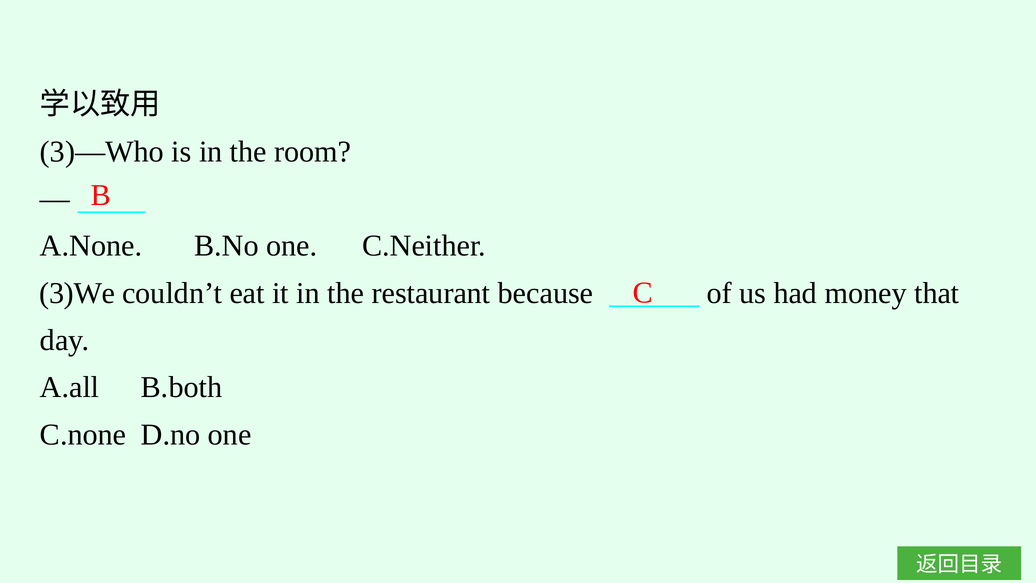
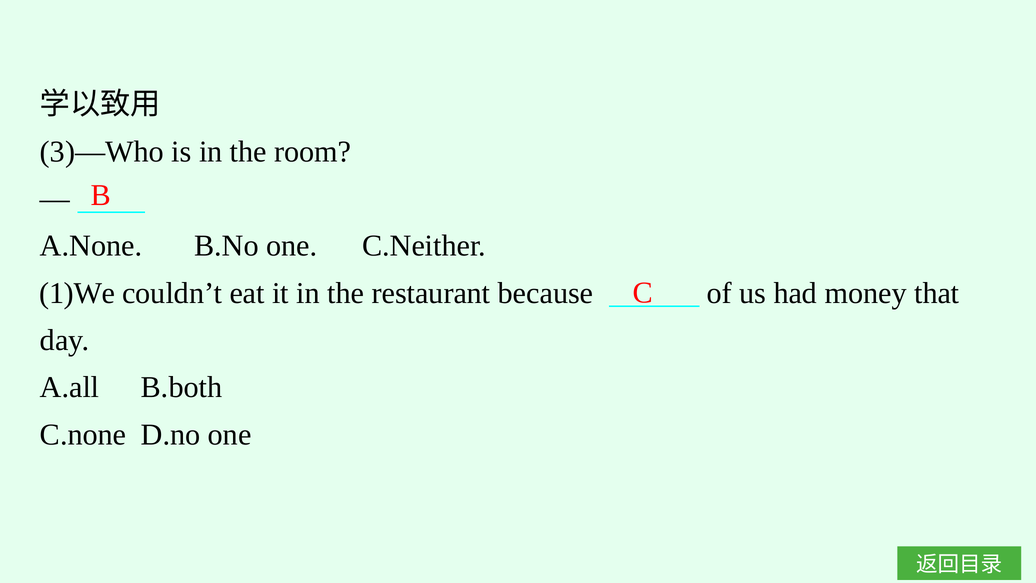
3)We: 3)We -> 1)We
